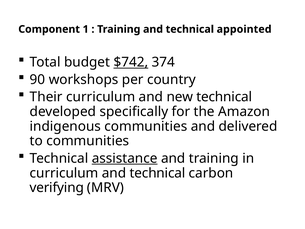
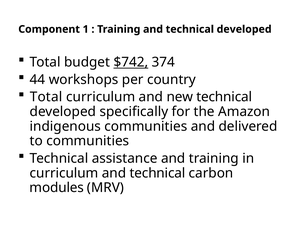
and technical appointed: appointed -> developed
90: 90 -> 44
Their at (46, 97): Their -> Total
assistance underline: present -> none
verifying: verifying -> modules
